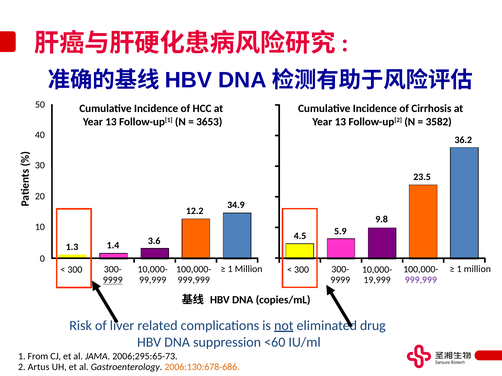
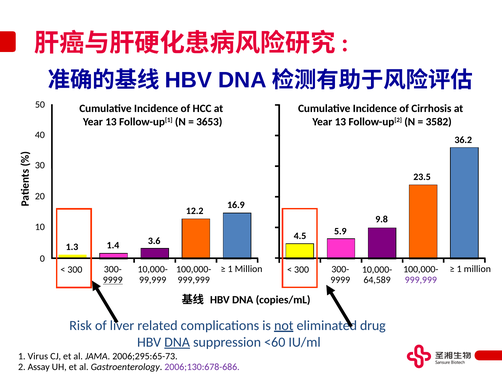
34.9: 34.9 -> 16.9
19,999: 19,999 -> 64,589
DNA at (177, 343) underline: none -> present
From: From -> Virus
Artus: Artus -> Assay
2006;130:678-686 colour: orange -> purple
